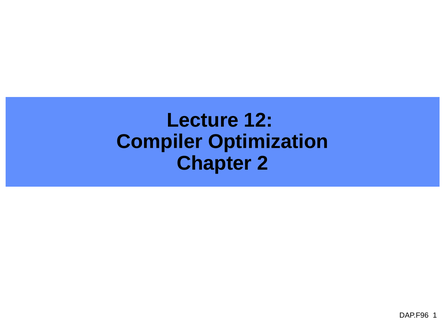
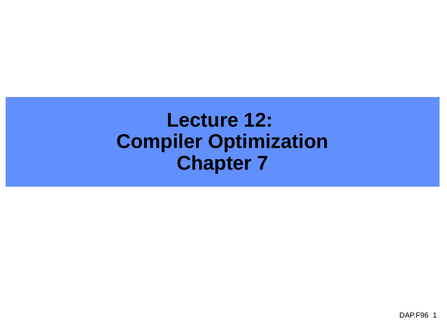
2: 2 -> 7
